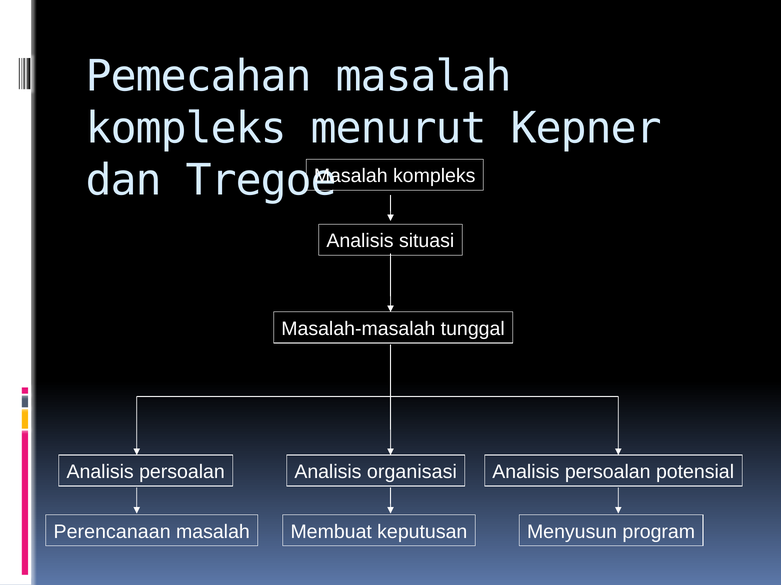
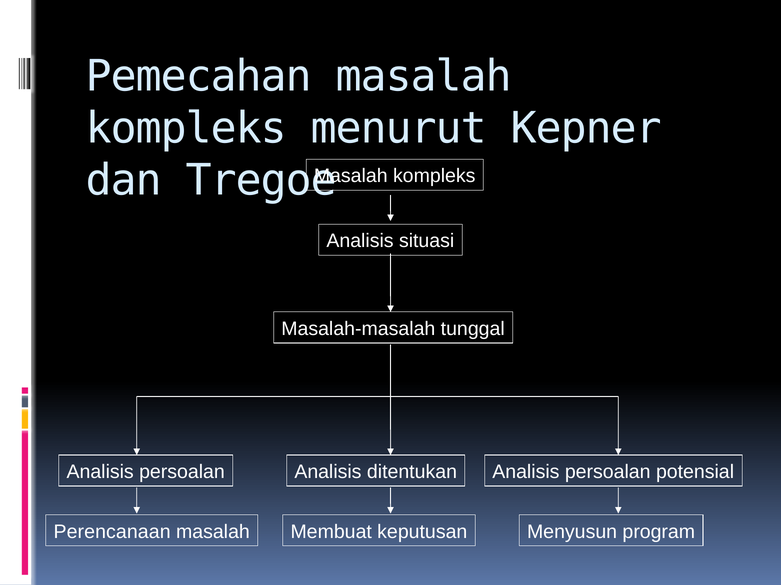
organisasi: organisasi -> ditentukan
